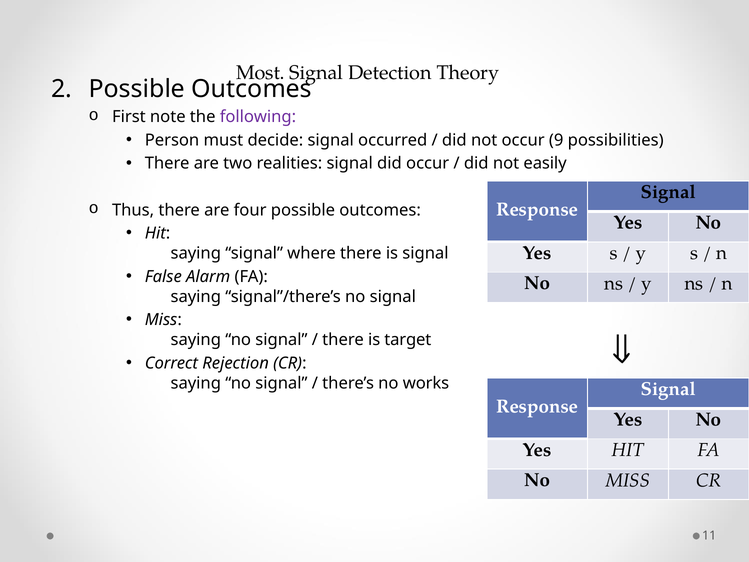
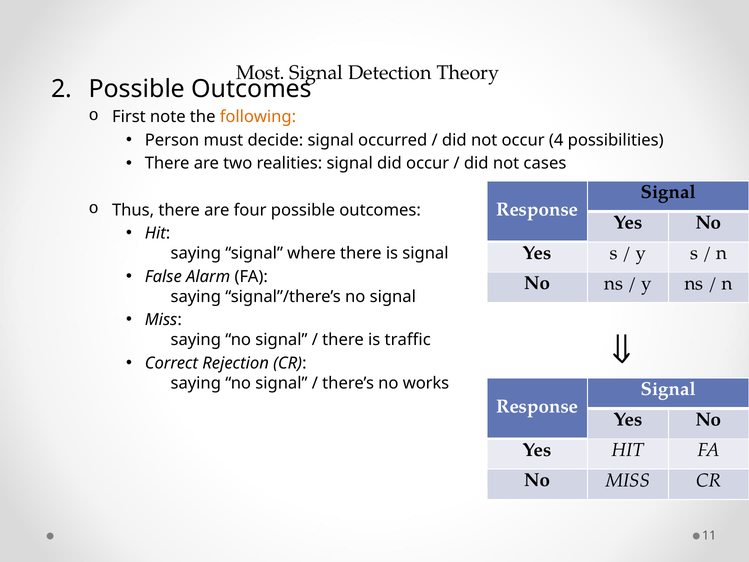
following colour: purple -> orange
9: 9 -> 4
easily: easily -> cases
target: target -> traffic
